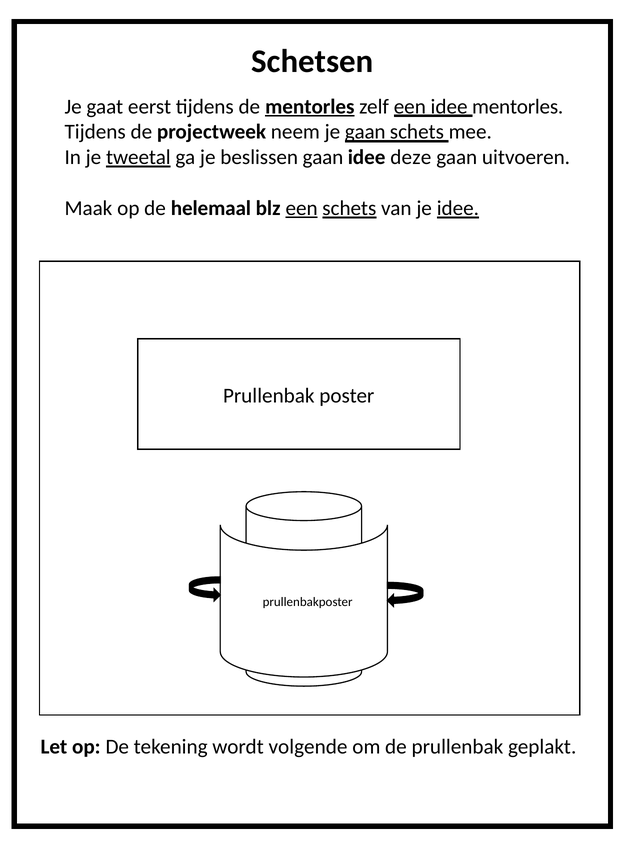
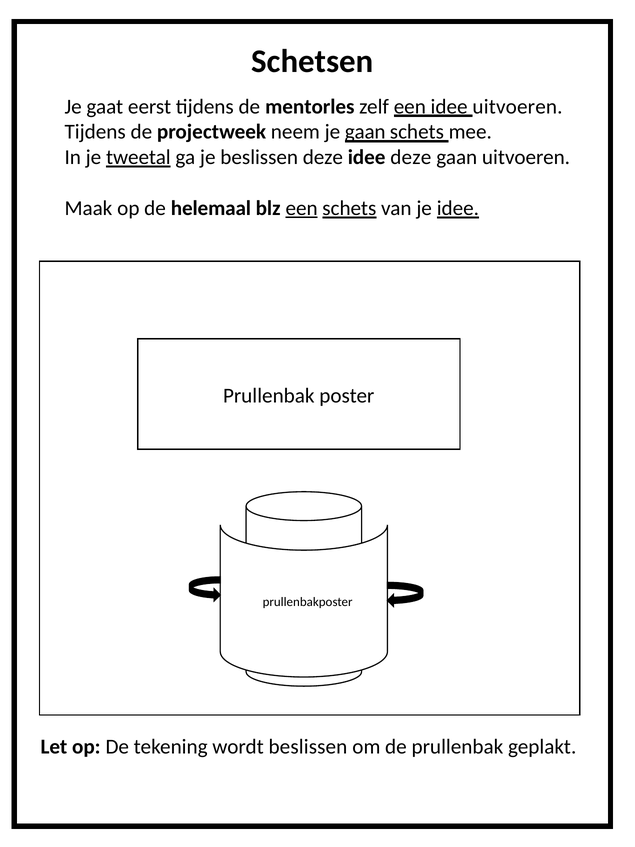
mentorles at (310, 107) underline: present -> none
idee mentorles: mentorles -> uitvoeren
beslissen gaan: gaan -> deze
wordt volgende: volgende -> beslissen
